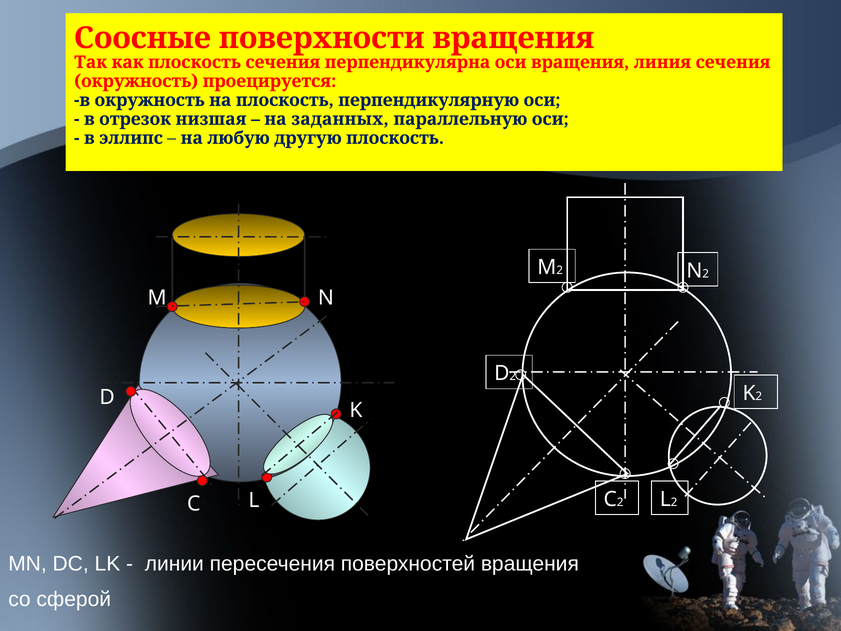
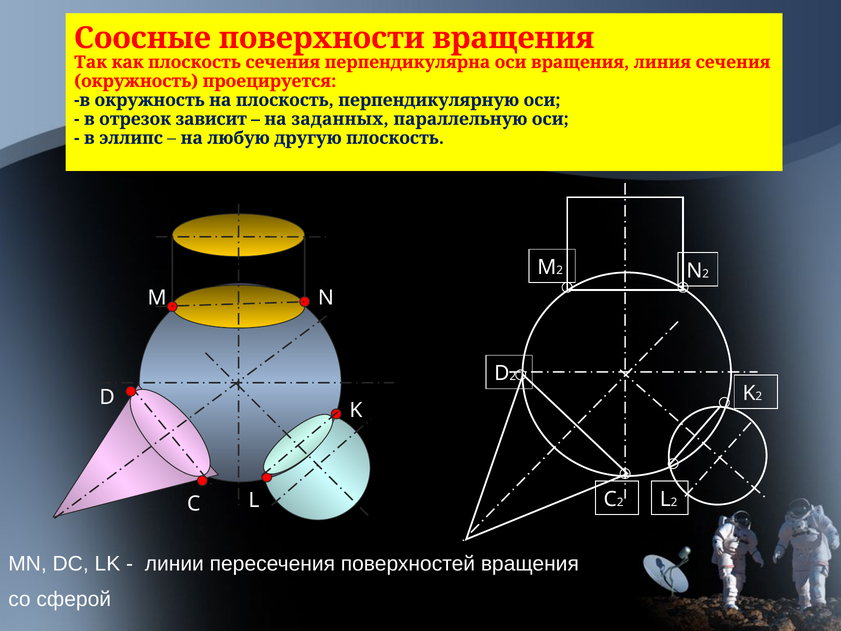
низшая: низшая -> зависит
